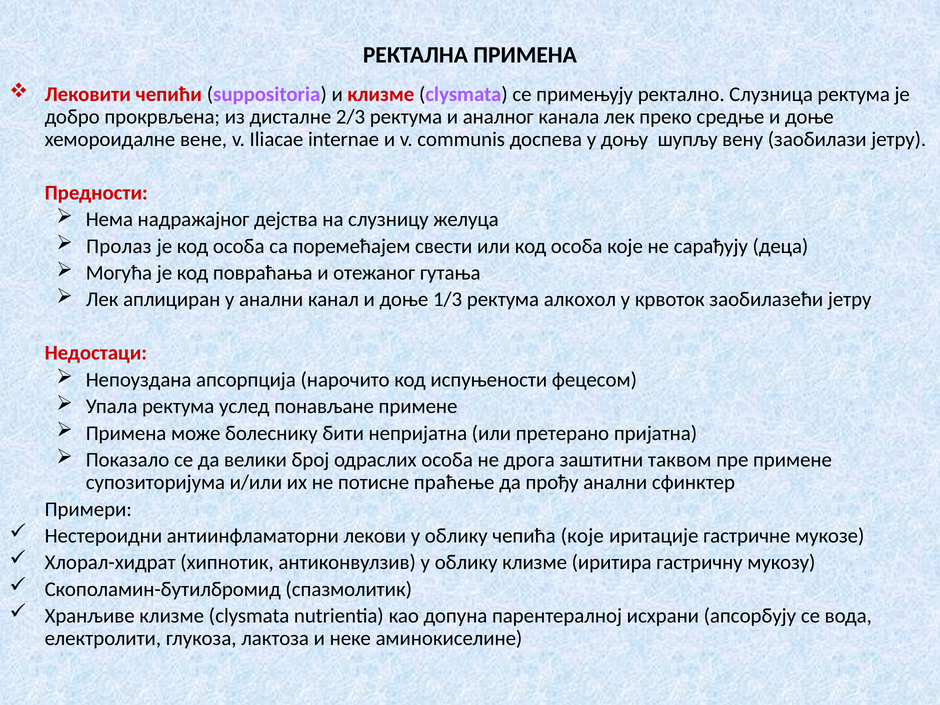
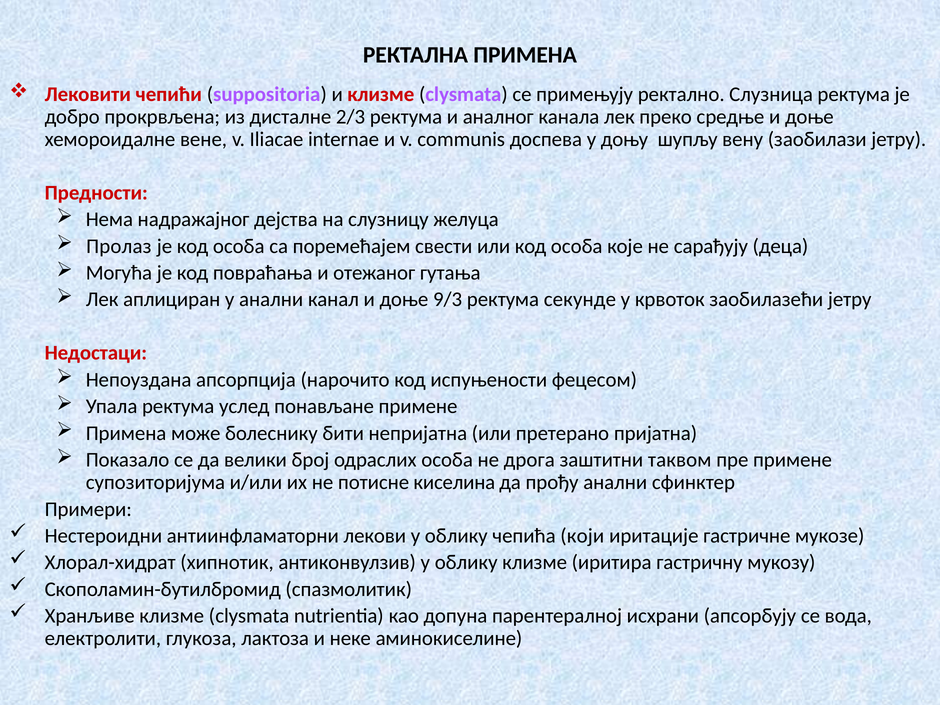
1/3: 1/3 -> 9/3
алкохол: алкохол -> секунде
праћење: праћење -> киселина
чепића које: које -> који
